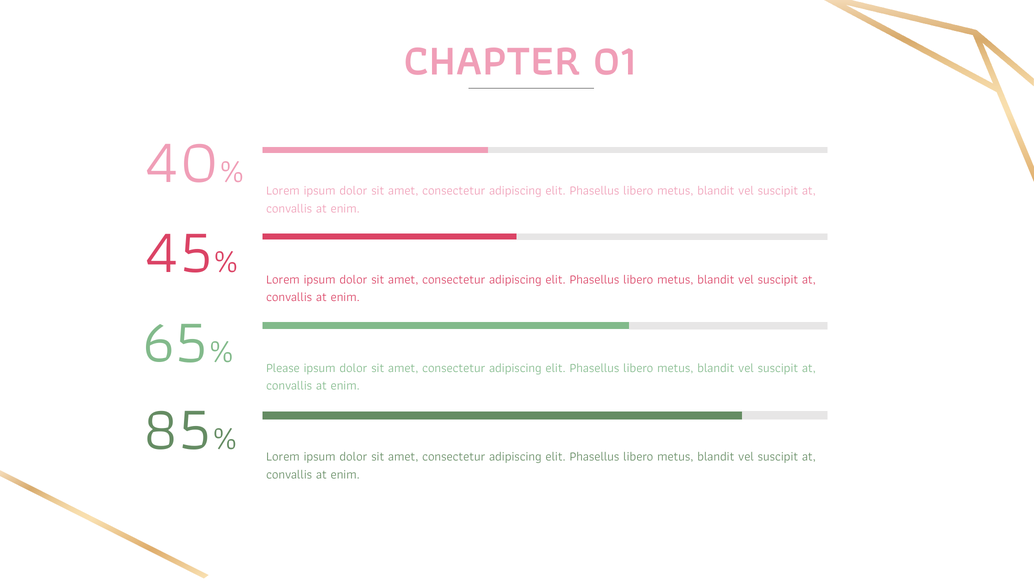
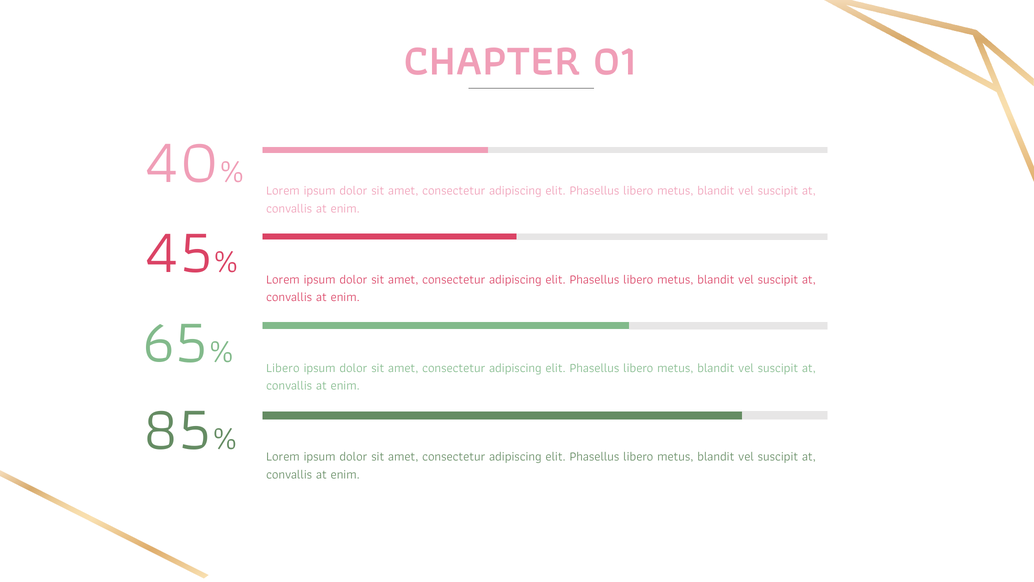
Please at (283, 368): Please -> Libero
